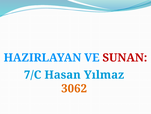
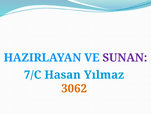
SUNAN colour: red -> purple
